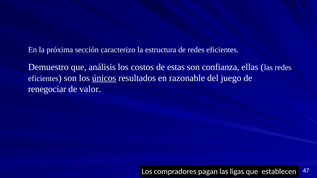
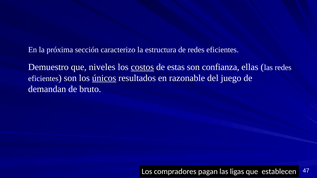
análisis: análisis -> niveles
costos underline: none -> present
renegociar: renegociar -> demandan
valor: valor -> bruto
